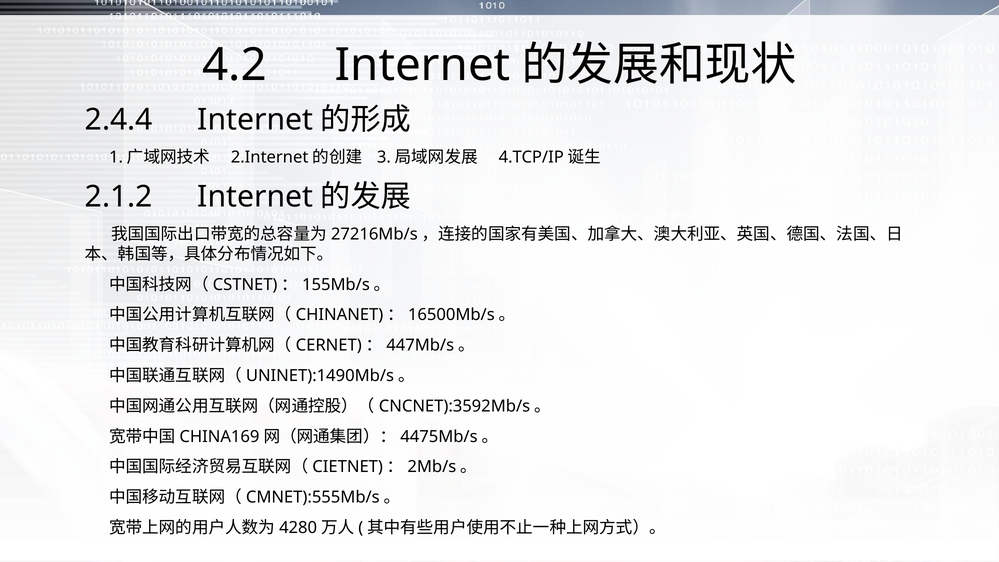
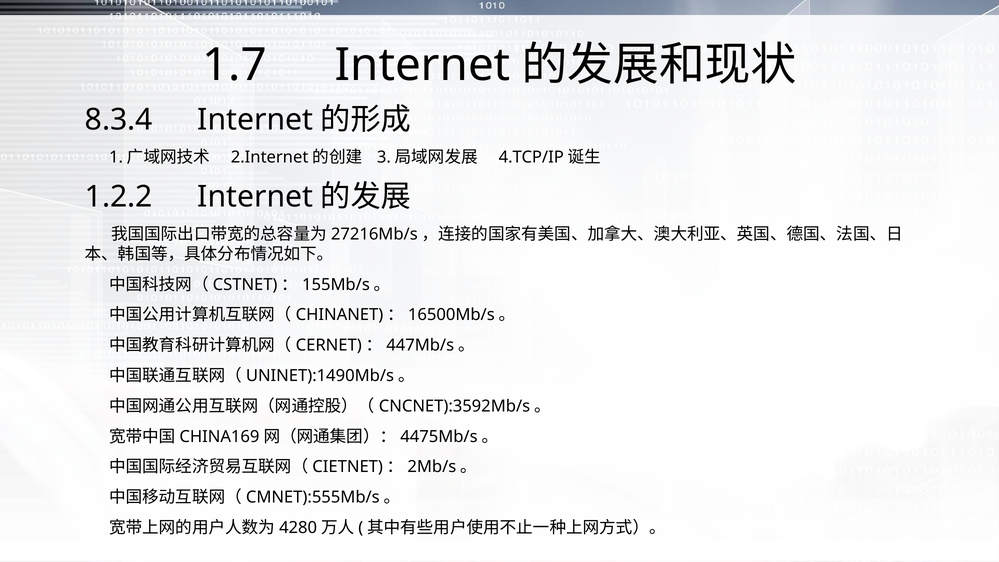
4.2: 4.2 -> 1.7
2.4.4: 2.4.4 -> 8.3.4
2.1.2: 2.1.2 -> 1.2.2
